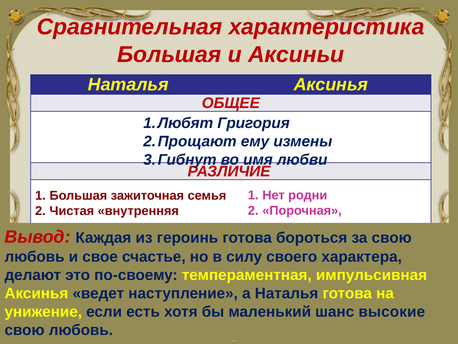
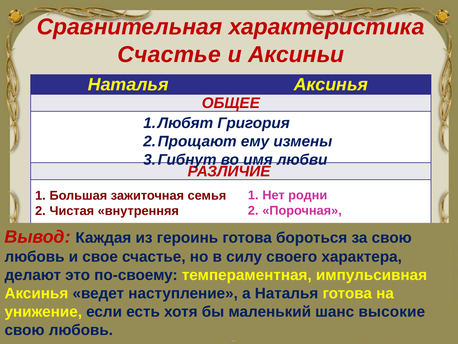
Большая at (169, 54): Большая -> Счастье
